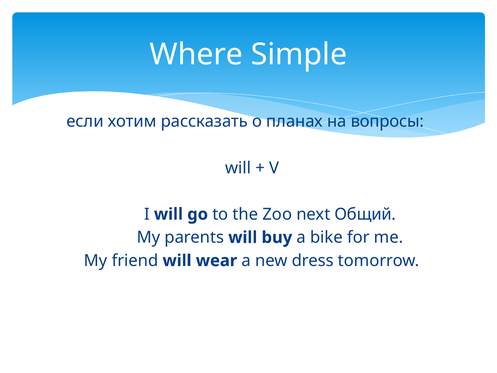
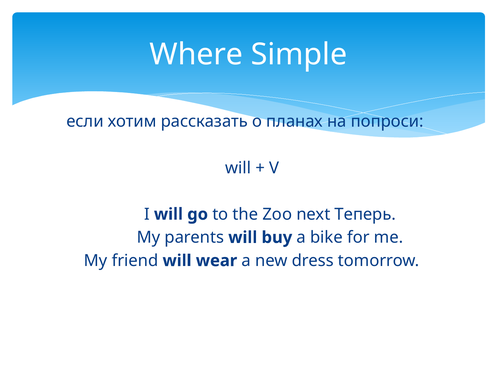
вопросы: вопросы -> попроси
Общий: Общий -> Теперь
